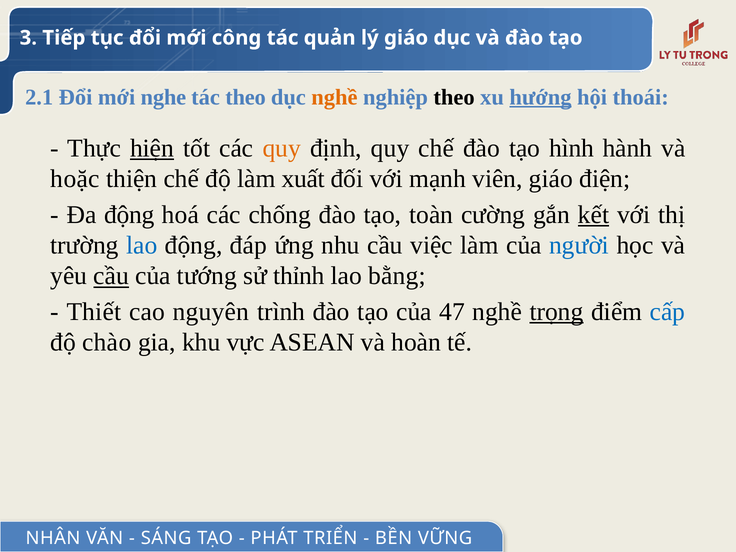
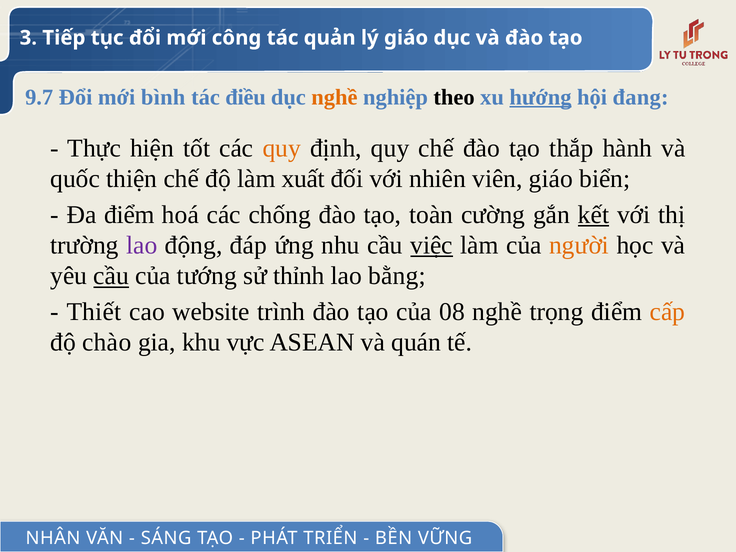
2.1: 2.1 -> 9.7
nghe: nghe -> bình
tác theo: theo -> điều
thoái: thoái -> đang
hiện underline: present -> none
hình: hình -> thắp
hoặc: hoặc -> quốc
mạnh: mạnh -> nhiên
điện: điện -> biển
Đa động: động -> điểm
lao at (142, 245) colour: blue -> purple
việc underline: none -> present
người colour: blue -> orange
nguyên: nguyên -> website
47: 47 -> 08
trọng underline: present -> none
cấp colour: blue -> orange
hoàn: hoàn -> quán
